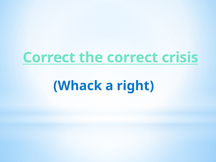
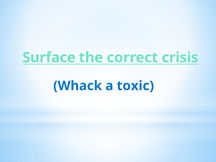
Correct at (49, 58): Correct -> Surface
right: right -> toxic
